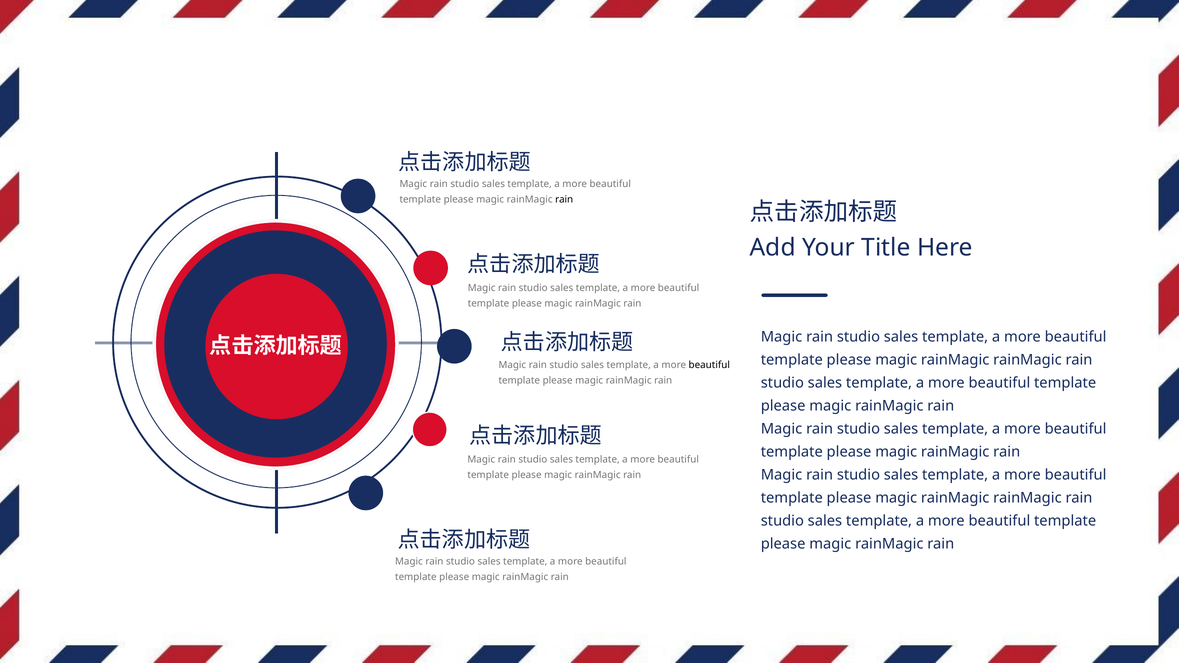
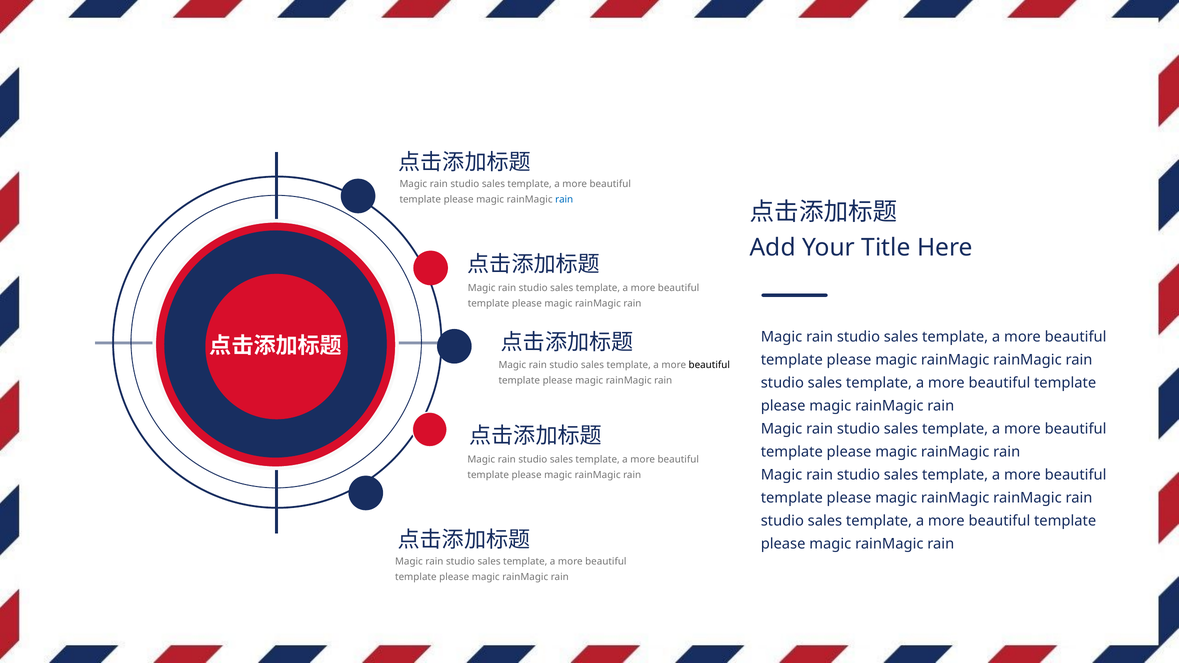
rain at (564, 199) colour: black -> blue
